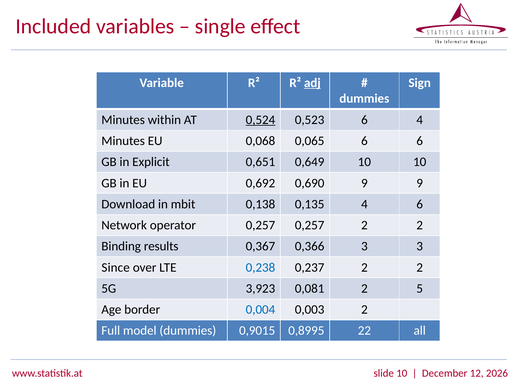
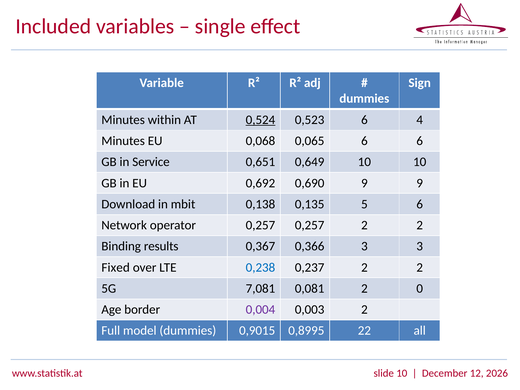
adj underline: present -> none
Explicit: Explicit -> Service
0,135 4: 4 -> 5
Since: Since -> Fixed
3,923: 3,923 -> 7,081
5: 5 -> 0
0,004 colour: blue -> purple
